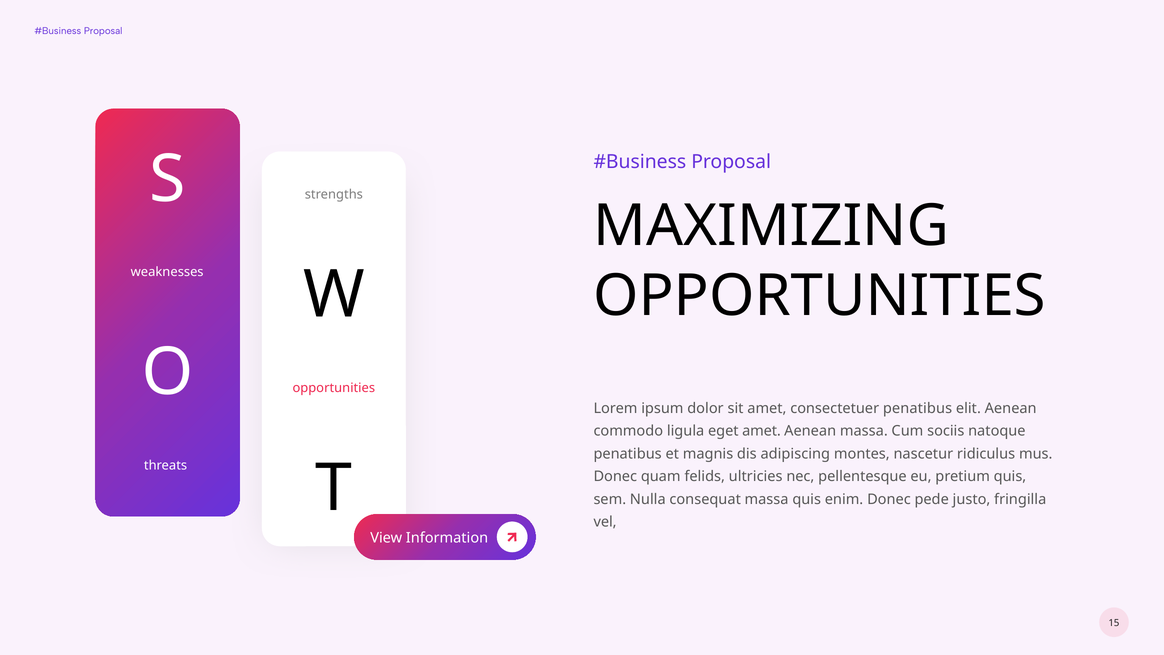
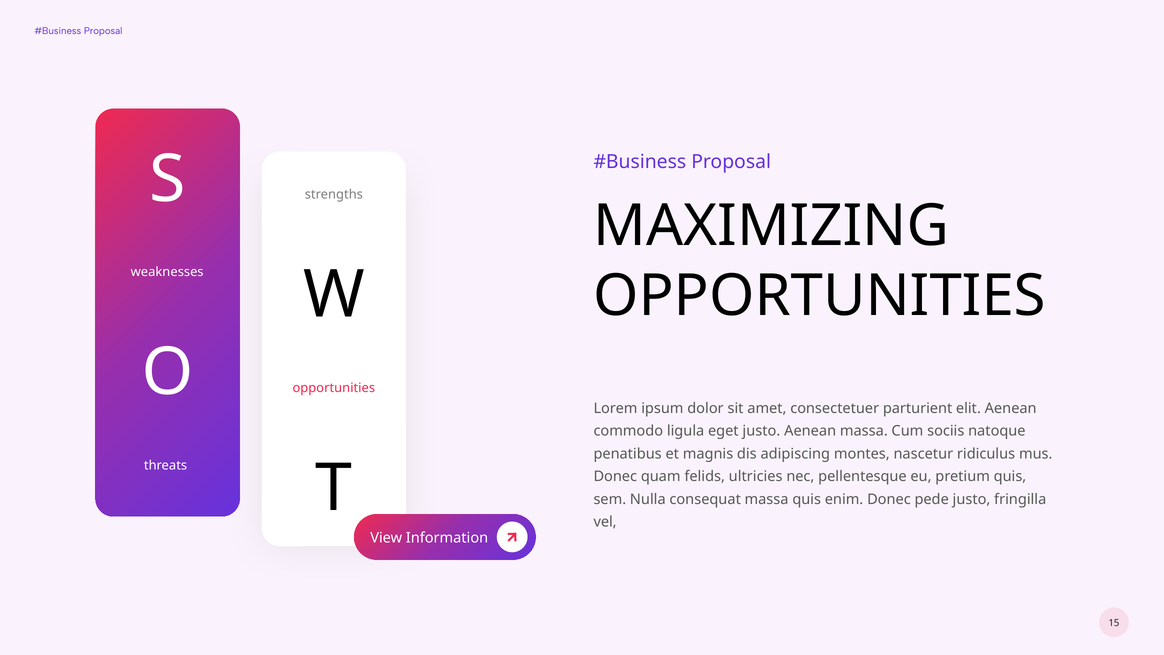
consectetuer penatibus: penatibus -> parturient
eget amet: amet -> justo
